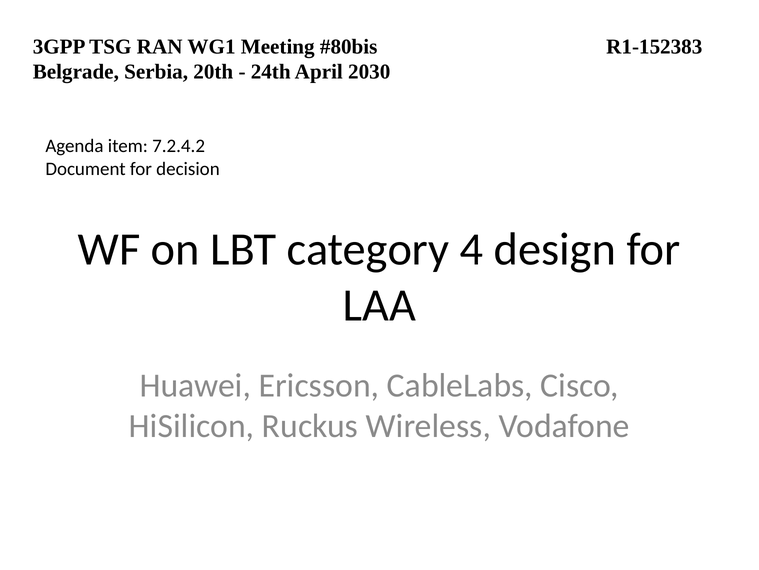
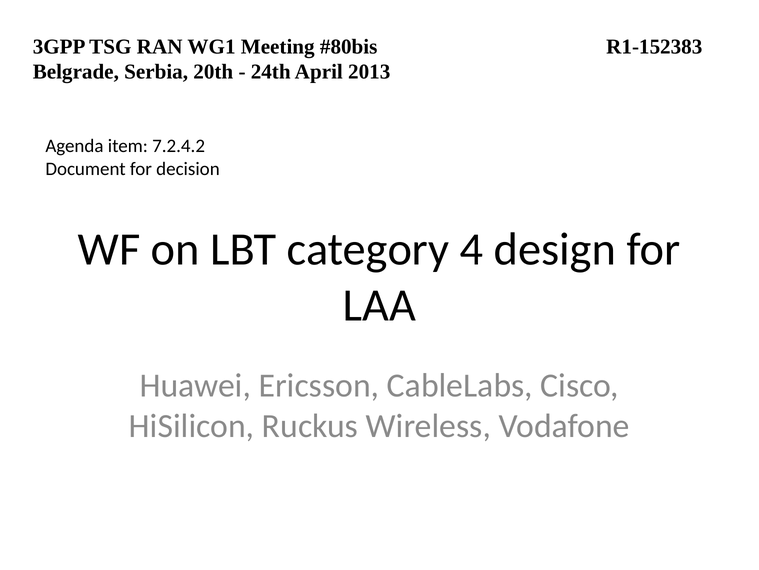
2030: 2030 -> 2013
